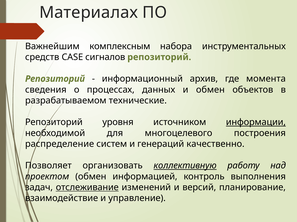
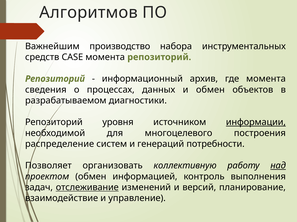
Материалах: Материалах -> Алгоритмов
комплексным: комплексным -> производство
CASE сигналов: сигналов -> момента
технические: технические -> диагностики
качественно: качественно -> потребности
коллективную underline: present -> none
над underline: none -> present
